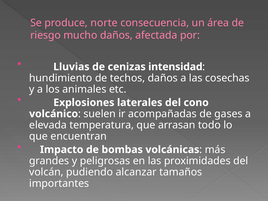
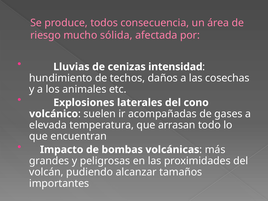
norte: norte -> todos
mucho daños: daños -> sólida
